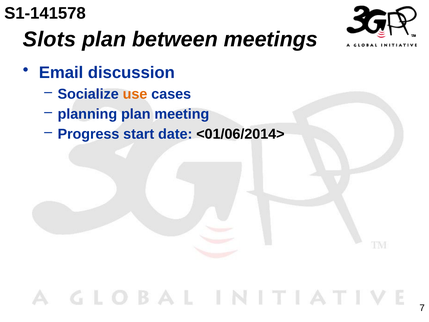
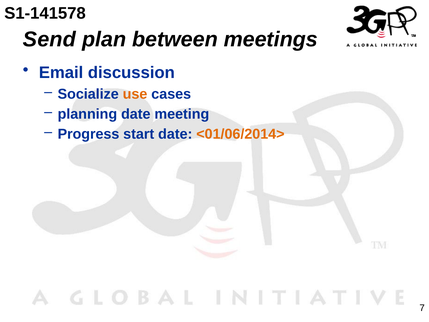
Slots: Slots -> Send
planning plan: plan -> date
<01/06/2014> colour: black -> orange
